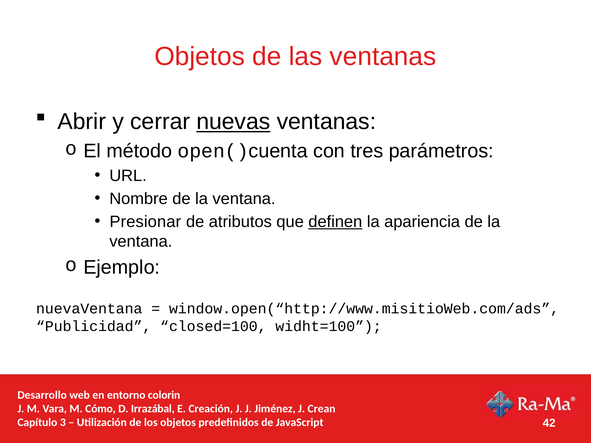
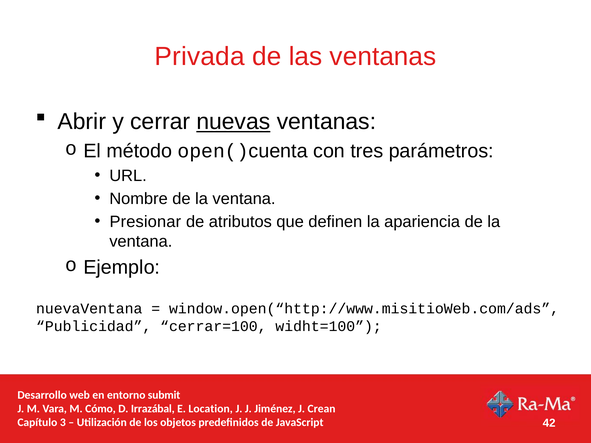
Objetos at (200, 57): Objetos -> Privada
definen underline: present -> none
closed=100: closed=100 -> cerrar=100
colorin: colorin -> submit
Creación: Creación -> Location
